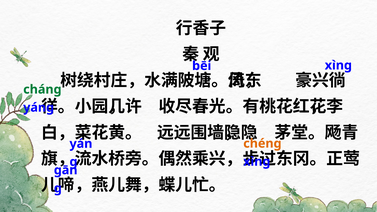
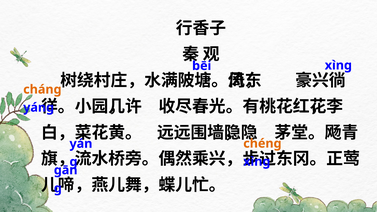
chánɡ colour: green -> orange
